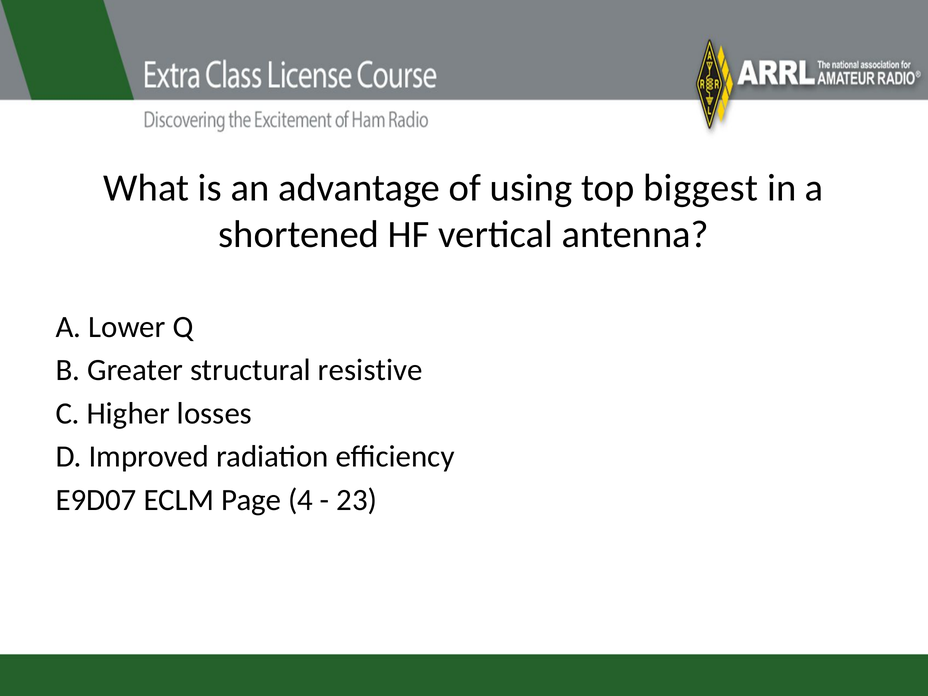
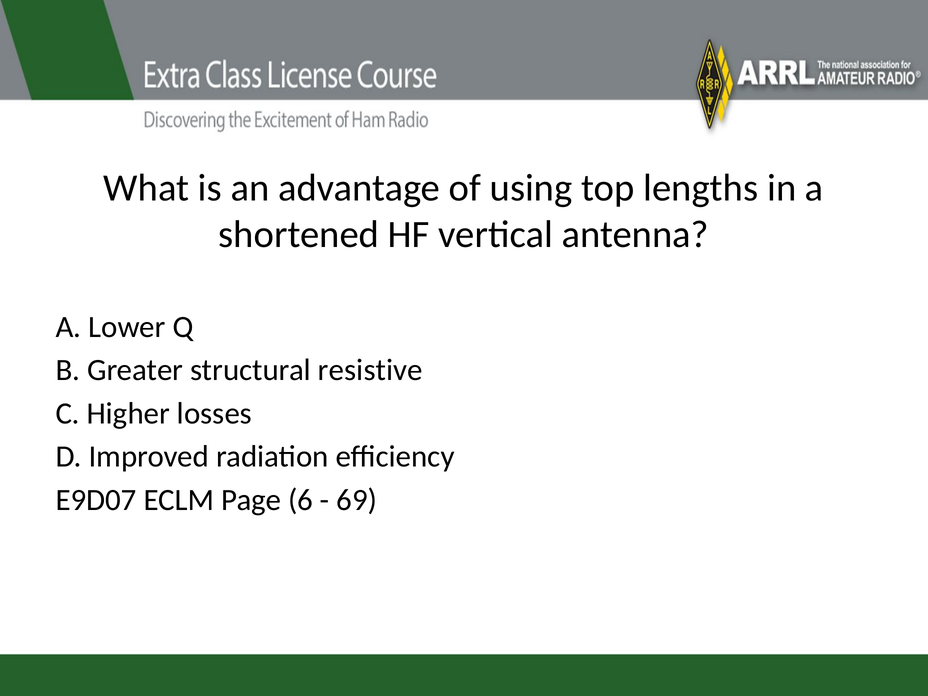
biggest: biggest -> lengths
4: 4 -> 6
23: 23 -> 69
